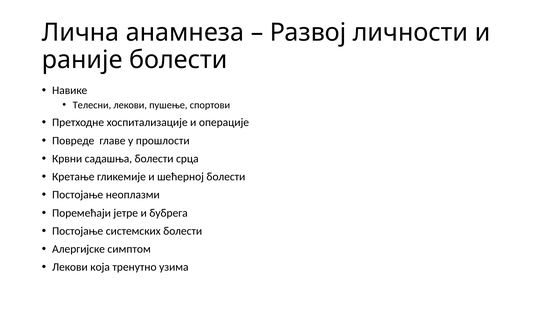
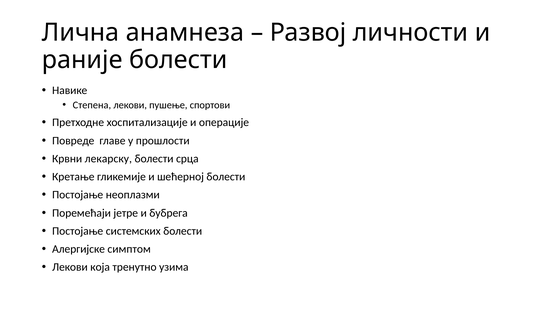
Телесни: Телесни -> Степена
садашња: садашња -> лекарску
